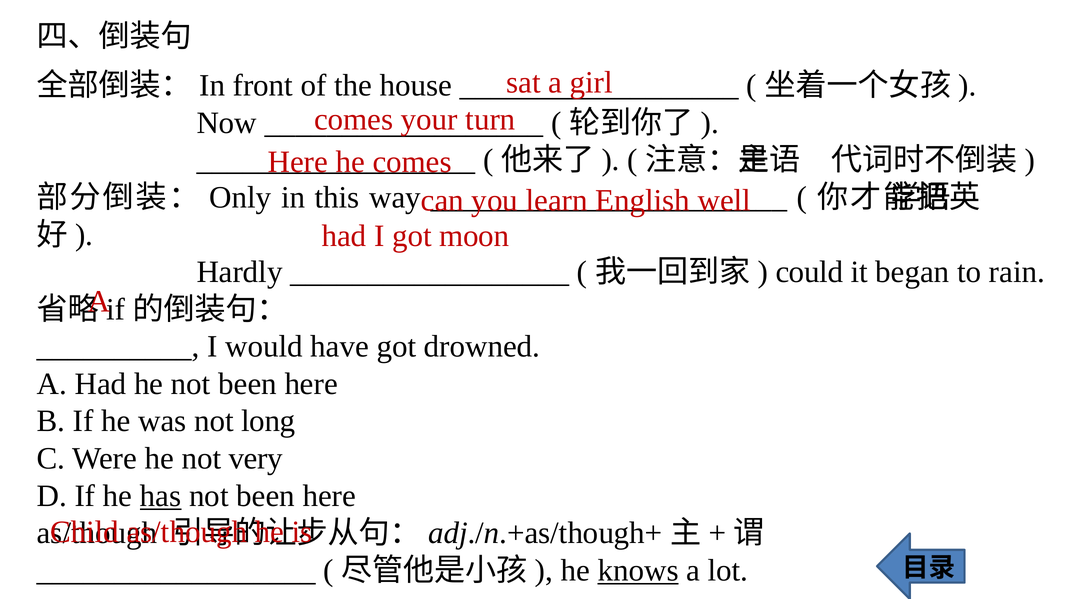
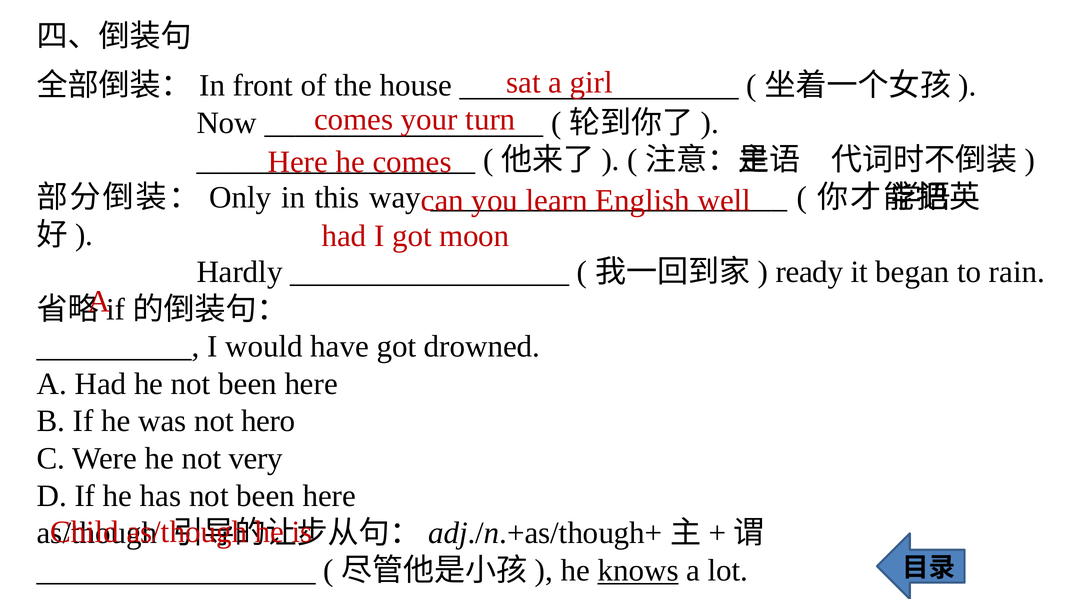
could: could -> ready
long: long -> hero
has underline: present -> none
